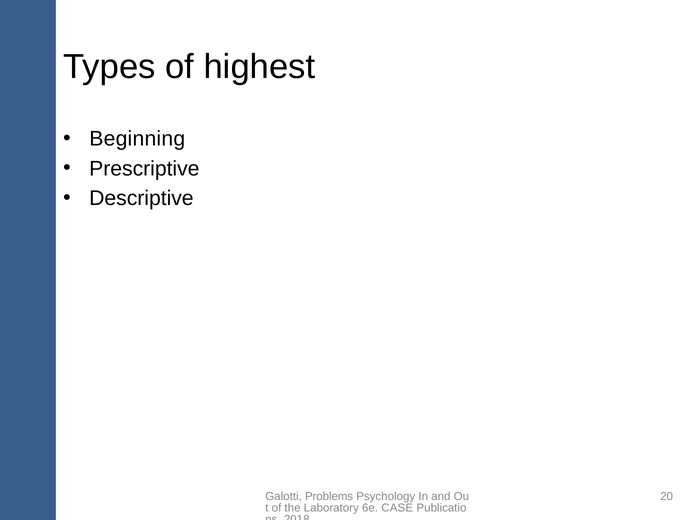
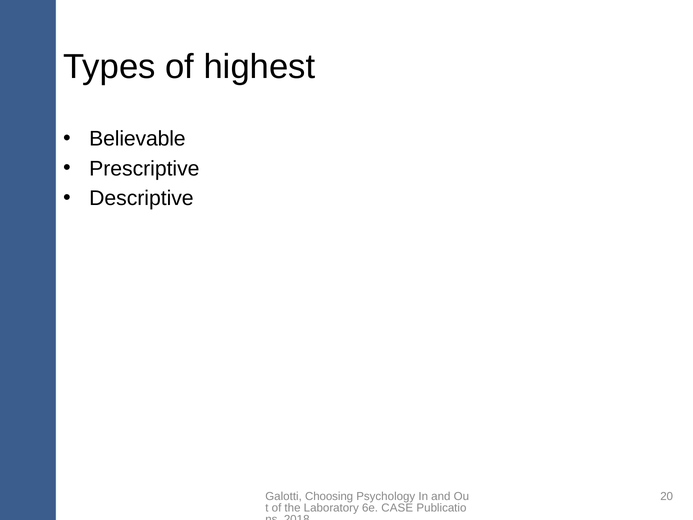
Beginning: Beginning -> Believable
Problems: Problems -> Choosing
